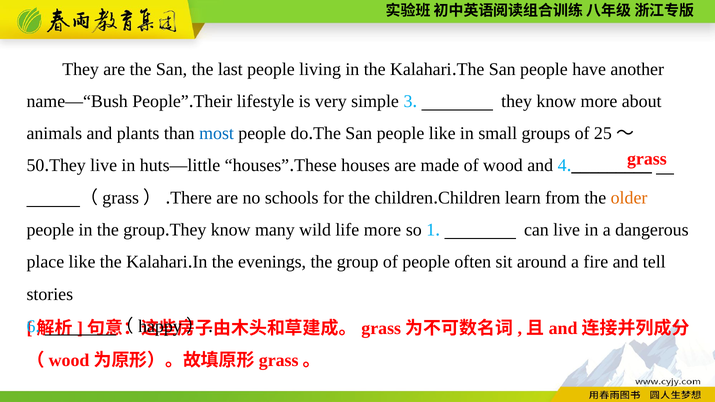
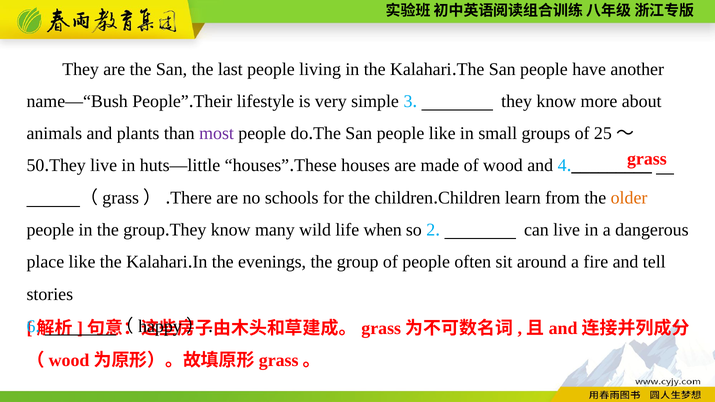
most colour: blue -> purple
life more: more -> when
1: 1 -> 2
